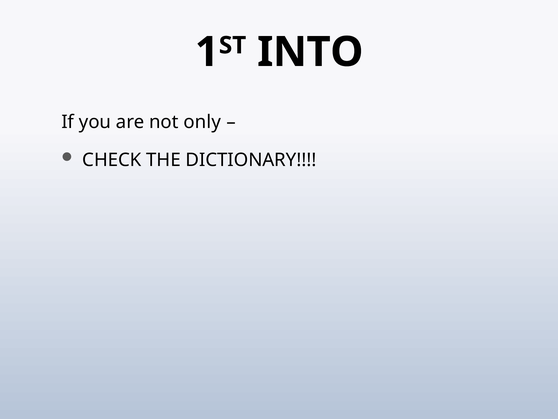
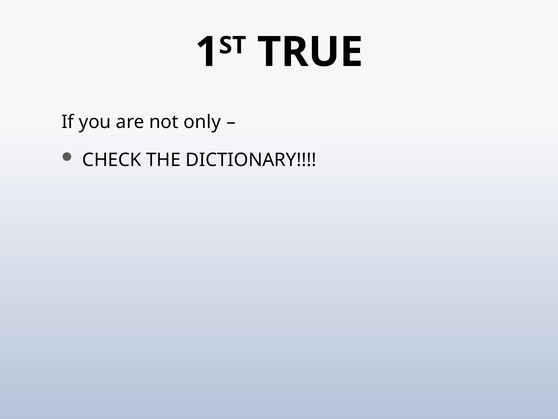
INTO: INTO -> TRUE
